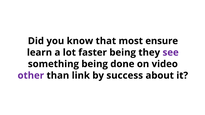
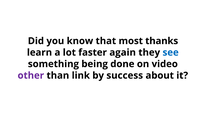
ensure: ensure -> thanks
faster being: being -> again
see colour: purple -> blue
